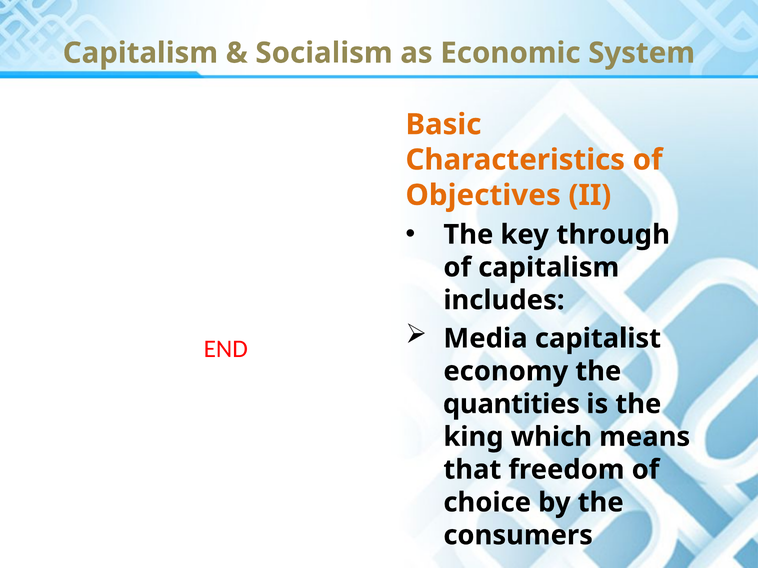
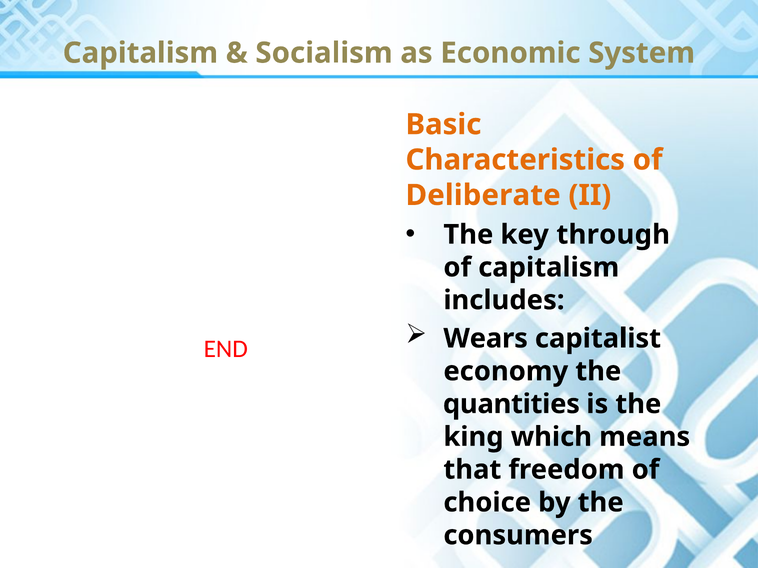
Objectives: Objectives -> Deliberate
Media: Media -> Wears
